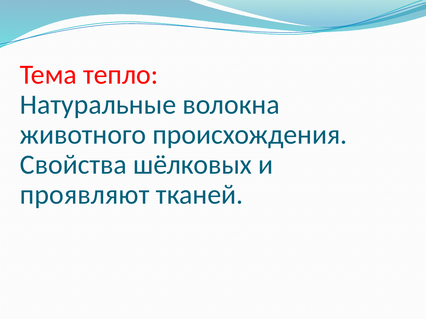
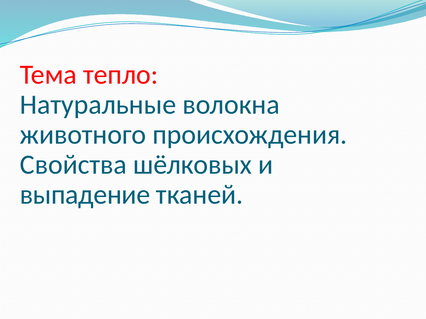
проявляют: проявляют -> выпадение
